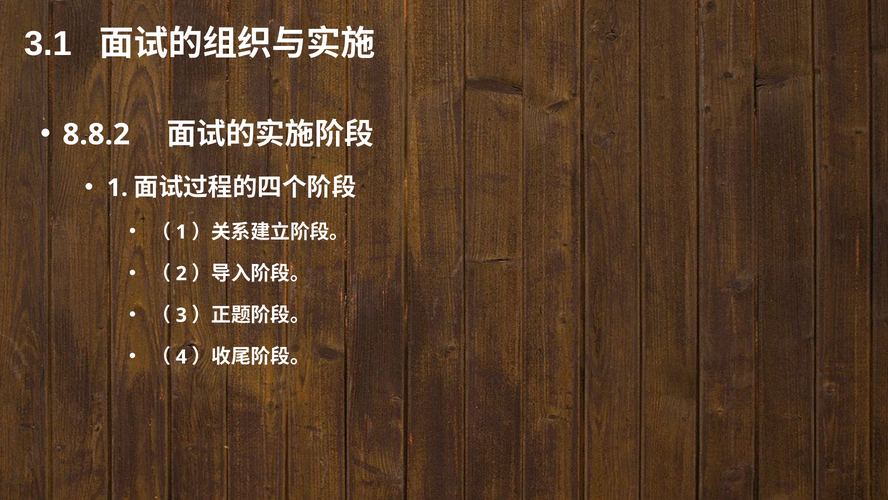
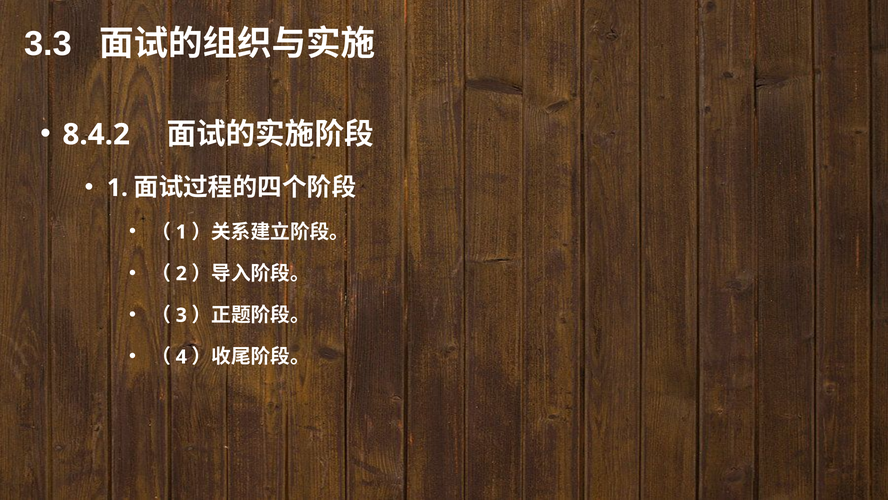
3.1: 3.1 -> 3.3
8.8.2: 8.8.2 -> 8.4.2
